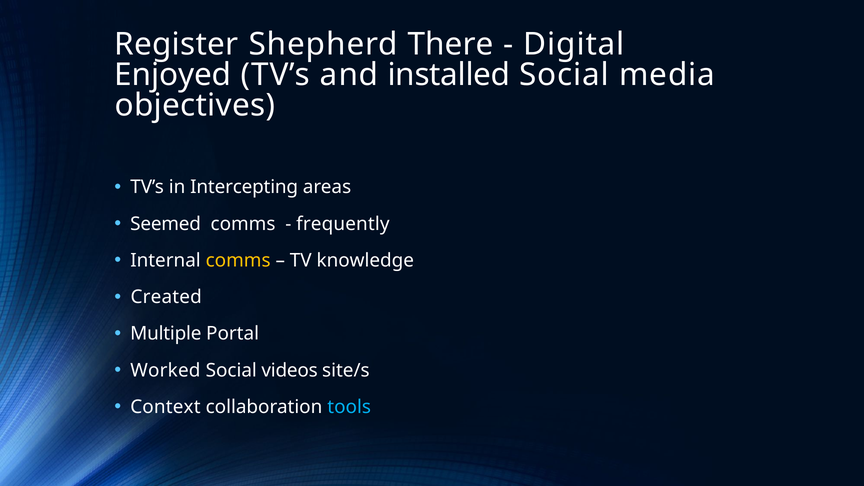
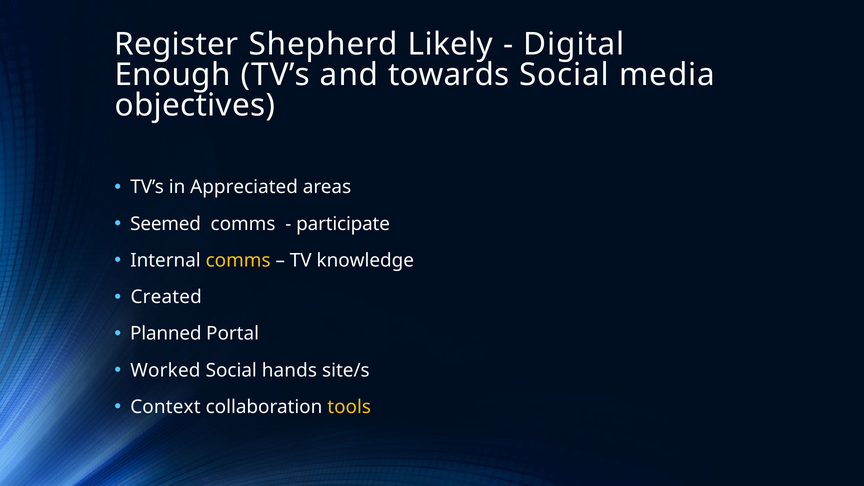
There: There -> Likely
Enjoyed: Enjoyed -> Enough
installed: installed -> towards
Intercepting: Intercepting -> Appreciated
frequently: frequently -> participate
Multiple: Multiple -> Planned
videos: videos -> hands
tools colour: light blue -> yellow
